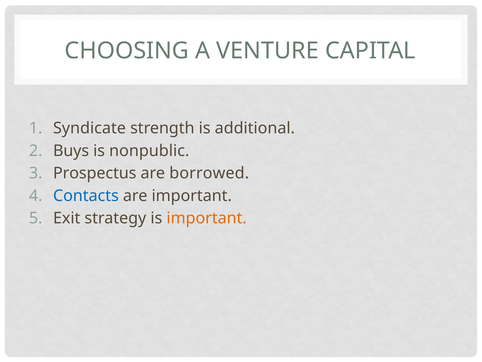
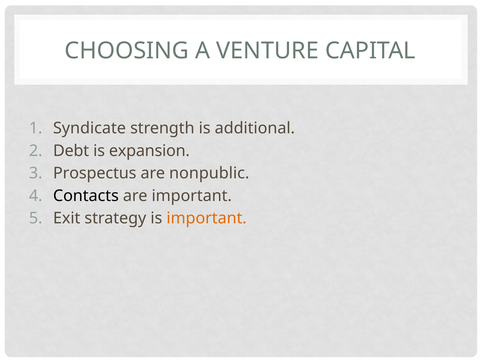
Buys: Buys -> Debt
nonpublic: nonpublic -> expansion
borrowed: borrowed -> nonpublic
Contacts colour: blue -> black
